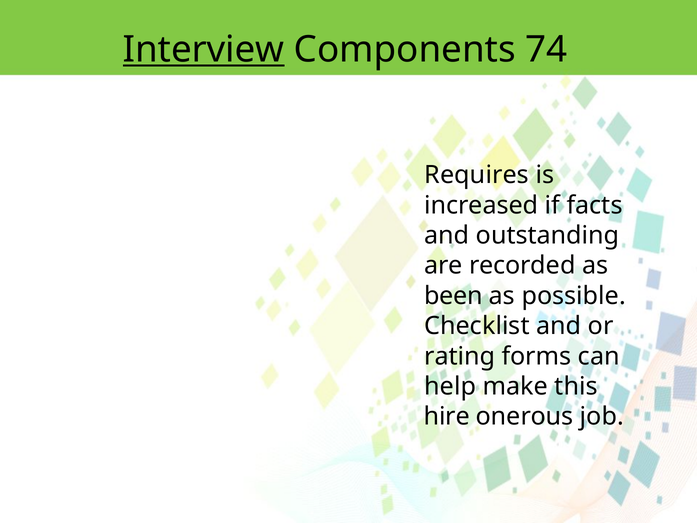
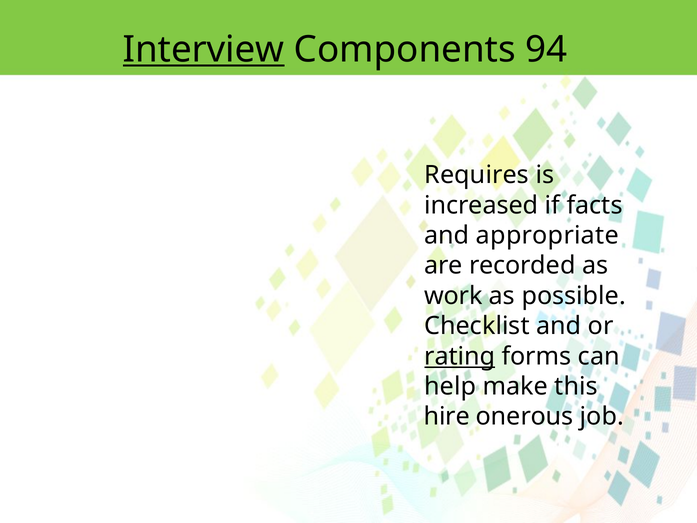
74: 74 -> 94
outstanding: outstanding -> appropriate
been: been -> work
rating underline: none -> present
